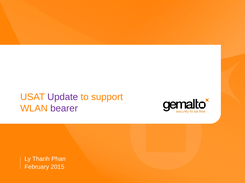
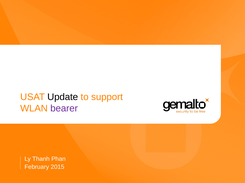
Update colour: purple -> black
